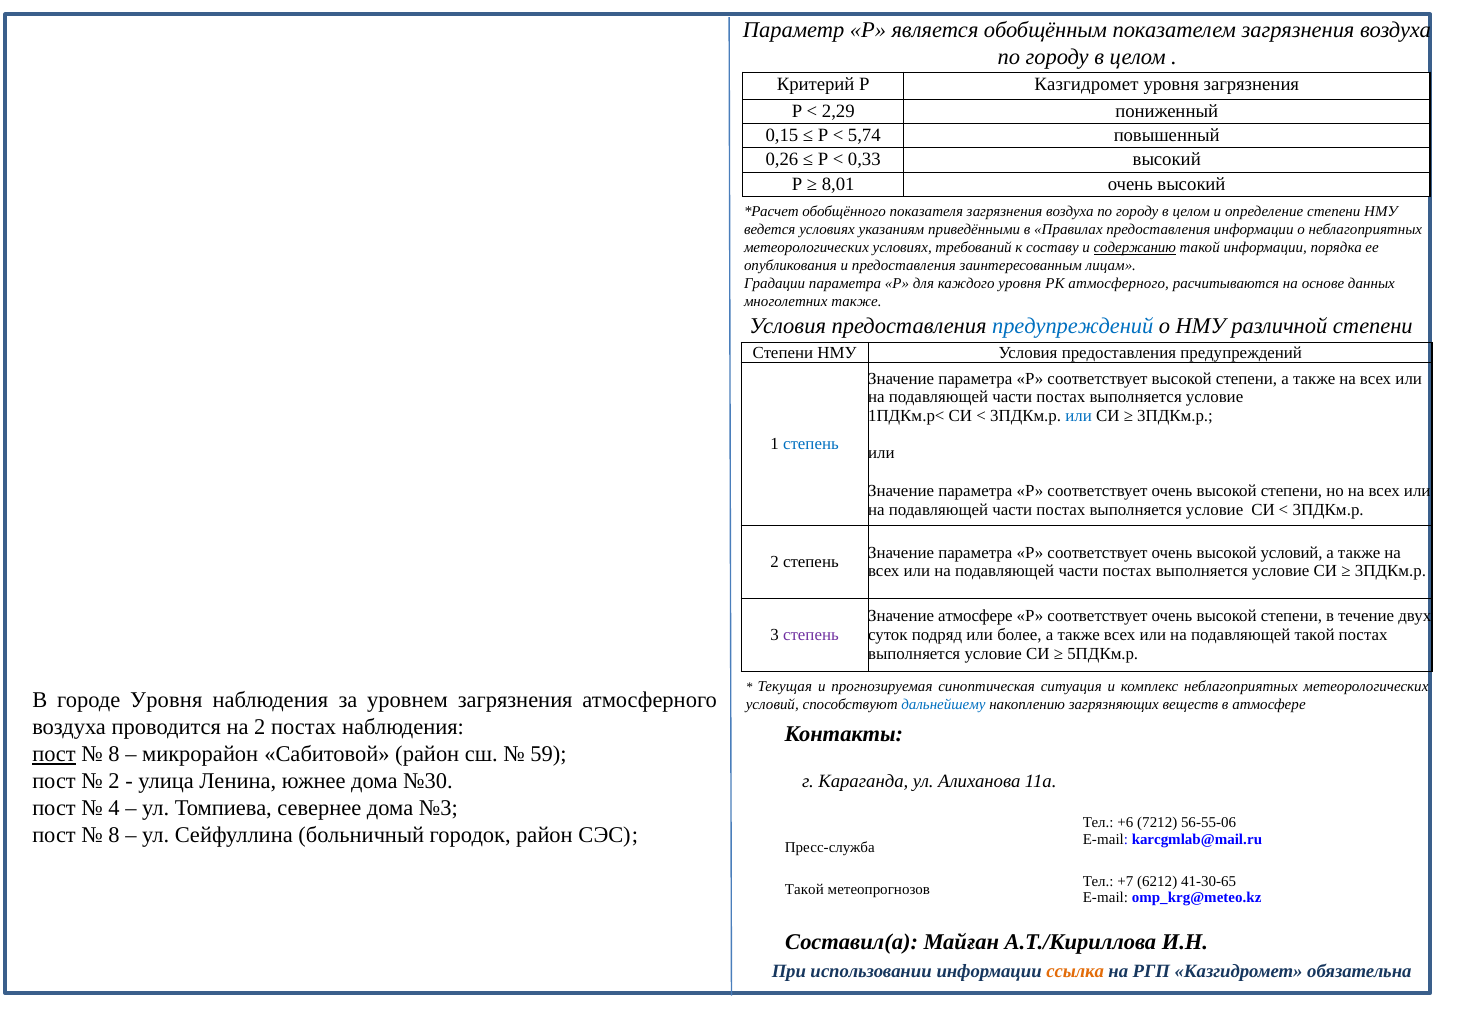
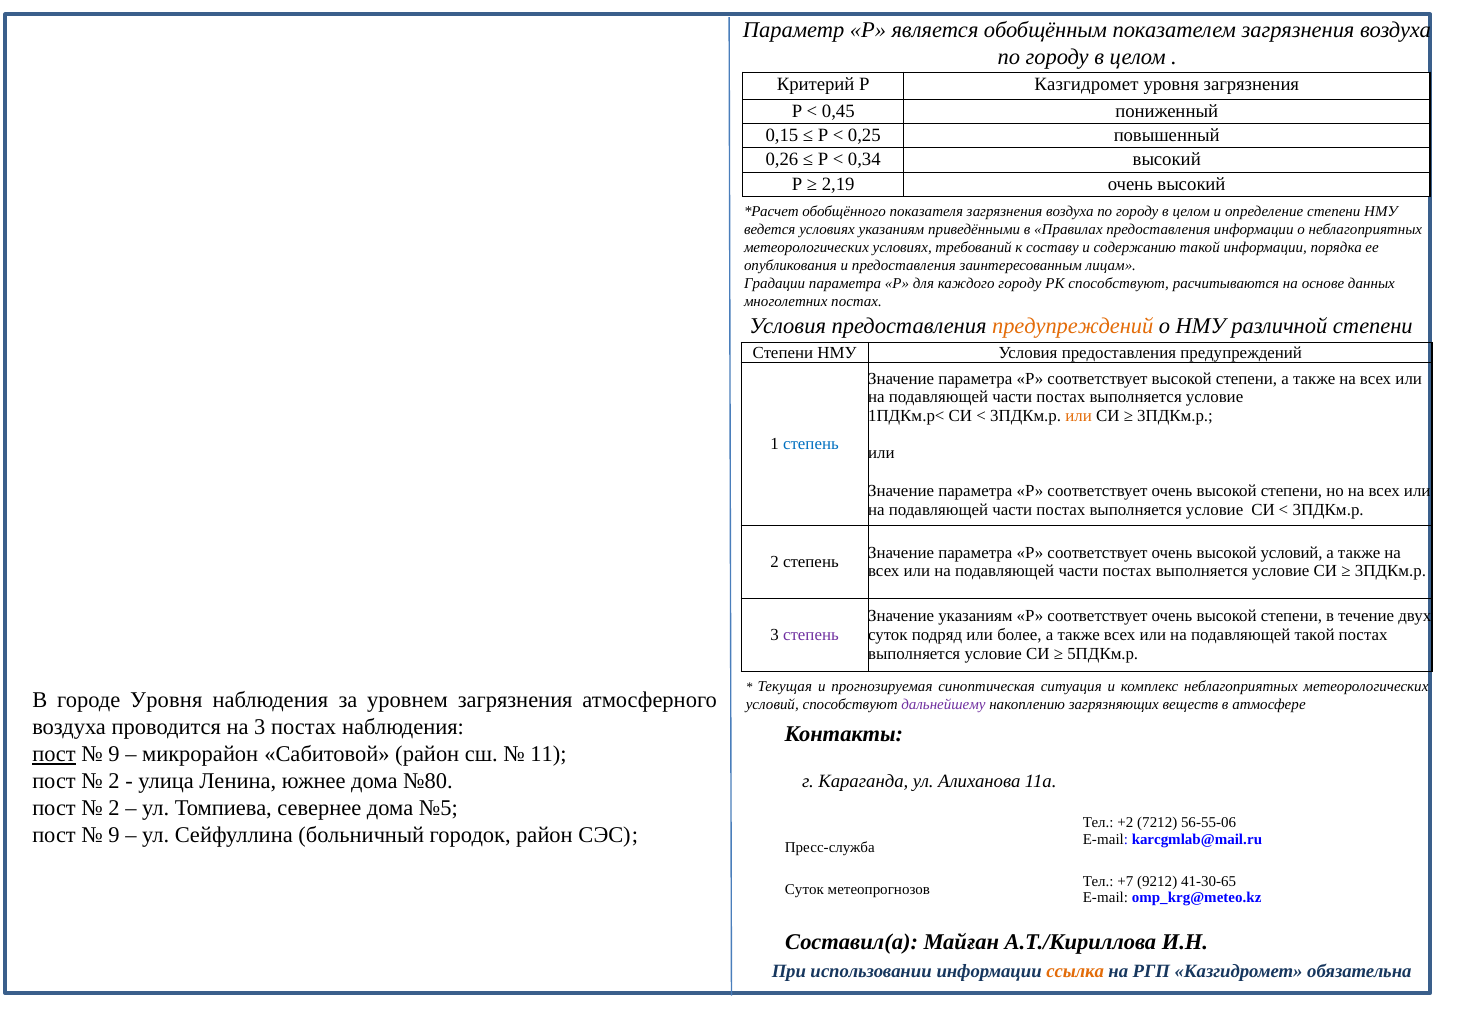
2,29: 2,29 -> 0,45
5,74: 5,74 -> 0,25
0,33: 0,33 -> 0,34
8,01: 8,01 -> 2,19
содержанию underline: present -> none
каждого уровня: уровня -> городу
РК атмосферного: атмосферного -> способствуют
многолетних также: также -> постах
предупреждений at (1073, 326) colour: blue -> orange
или at (1079, 416) colour: blue -> orange
Значение атмосфере: атмосфере -> указаниям
дальнейшему colour: blue -> purple
на 2: 2 -> 3
8 at (114, 754): 8 -> 9
59: 59 -> 11
№30: №30 -> №80
4 at (114, 808): 4 -> 2
№3: №3 -> №5
+6: +6 -> +2
8 at (114, 835): 8 -> 9
6212: 6212 -> 9212
Такой at (804, 889): Такой -> Суток
